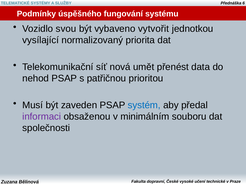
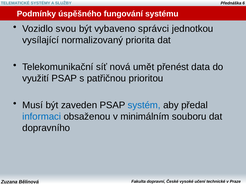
vytvořit: vytvořit -> správci
nehod: nehod -> využití
informaci colour: purple -> blue
společnosti: společnosti -> dopravního
